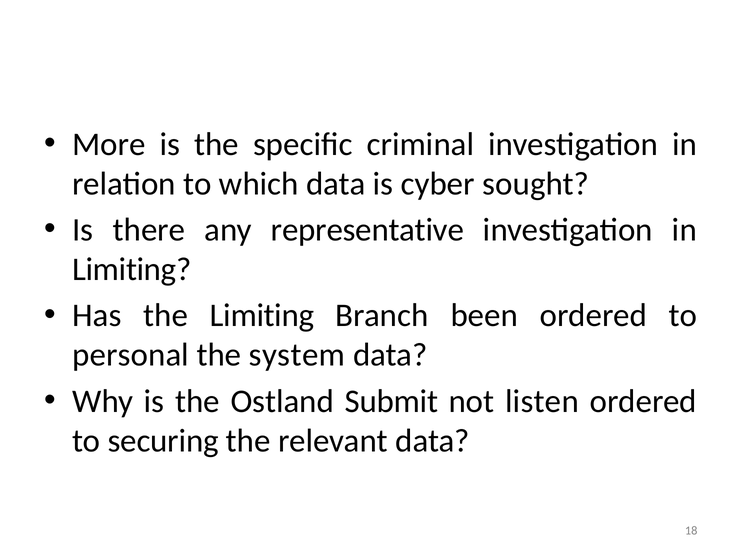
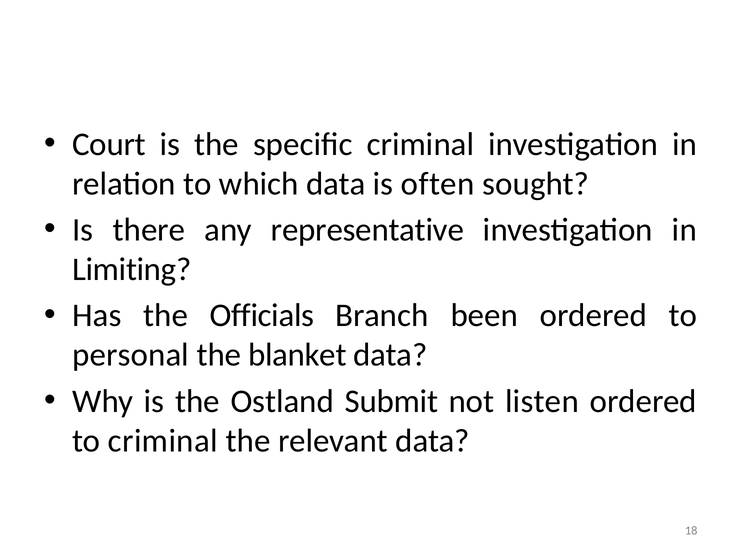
More: More -> Court
cyber: cyber -> often
the Limiting: Limiting -> Officials
system: system -> blanket
to securing: securing -> criminal
